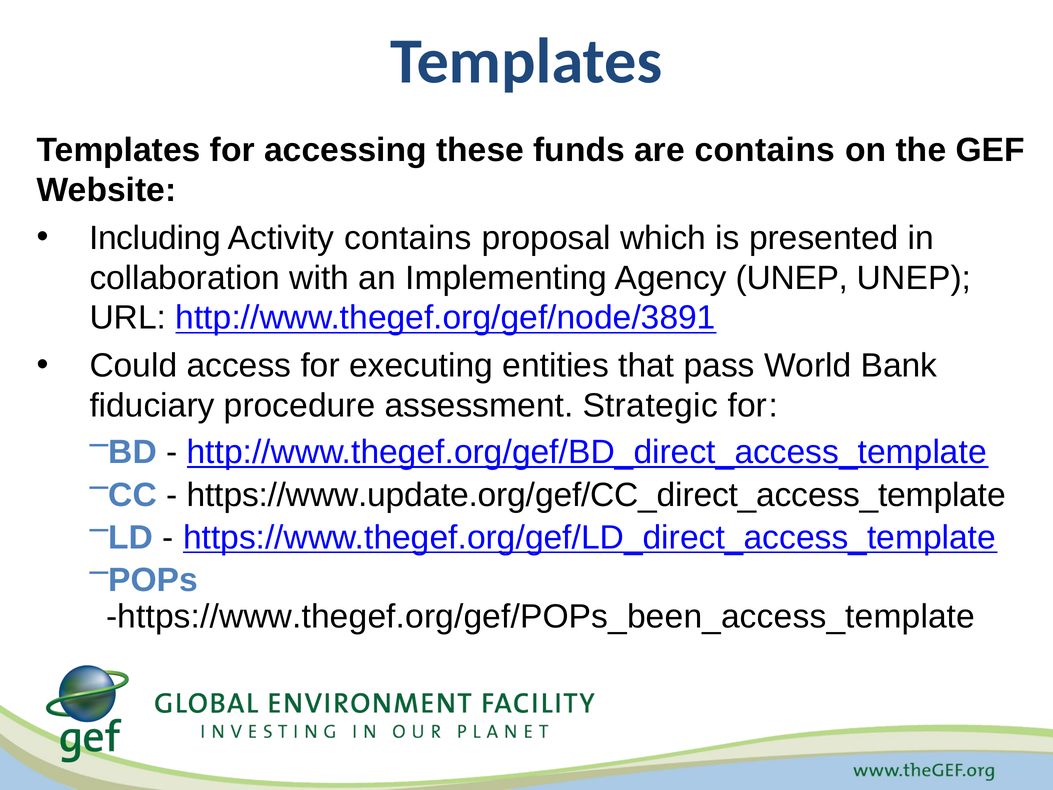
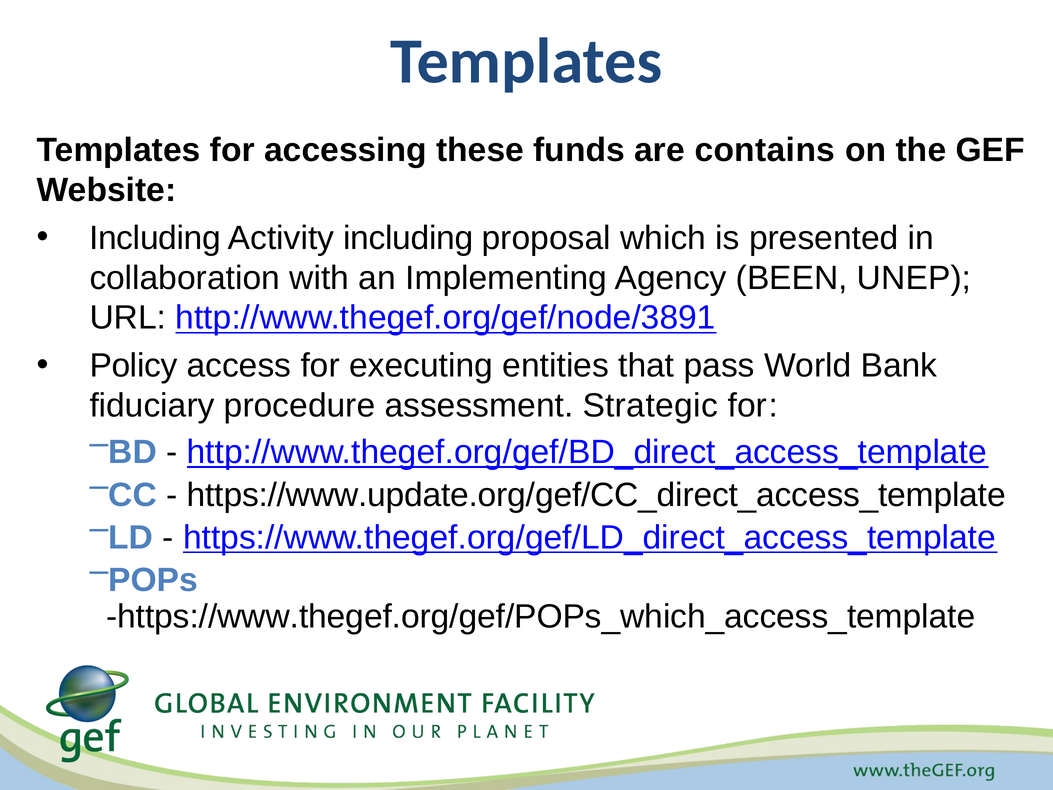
Activity contains: contains -> including
Agency UNEP: UNEP -> BEEN
Could: Could -> Policy
https://www.thegef.org/gef/POPs_been_access_template: https://www.thegef.org/gef/POPs_been_access_template -> https://www.thegef.org/gef/POPs_which_access_template
